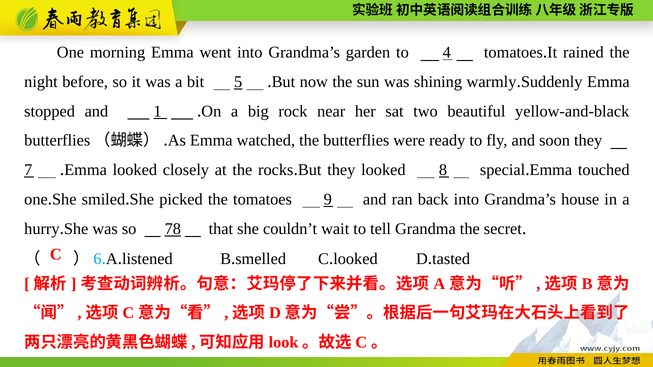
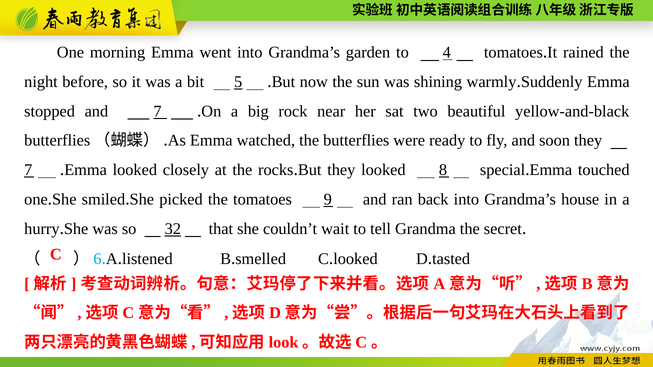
and 1: 1 -> 7
78: 78 -> 32
